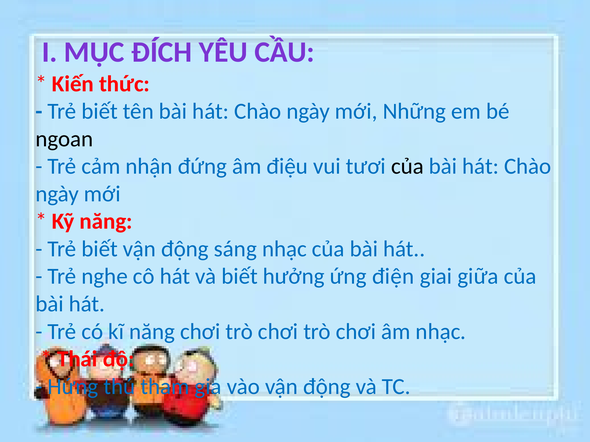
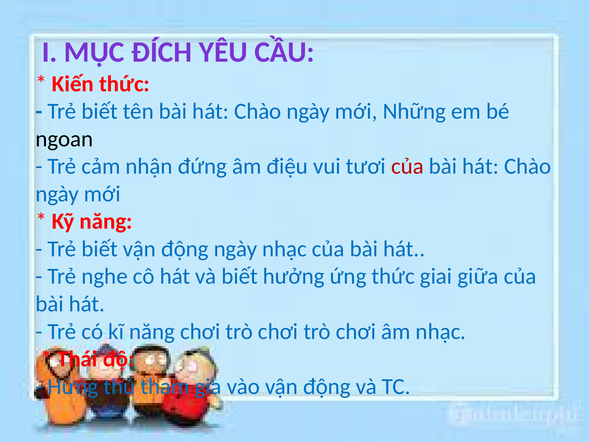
của at (407, 167) colour: black -> red
động sáng: sáng -> ngày
ứng điện: điện -> thức
